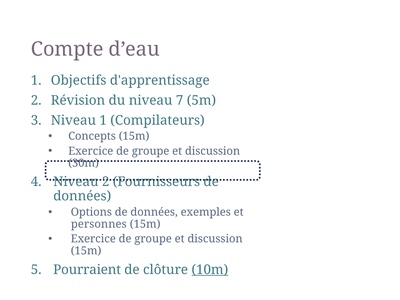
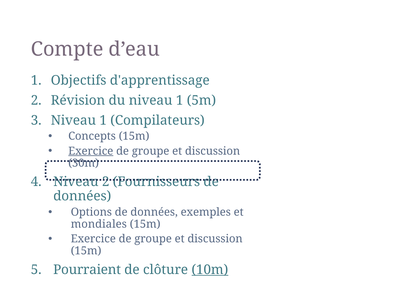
du niveau 7: 7 -> 1
Exercice at (91, 151) underline: none -> present
personnes: personnes -> mondiales
